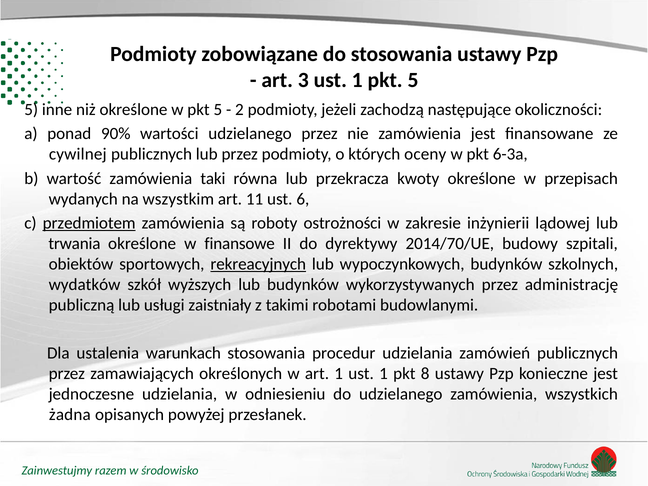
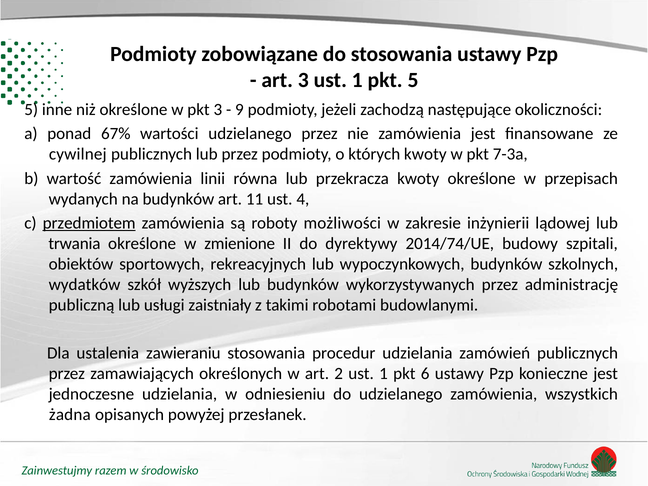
w pkt 5: 5 -> 3
2: 2 -> 9
90%: 90% -> 67%
których oceny: oceny -> kwoty
6-3a: 6-3a -> 7-3a
taki: taki -> linii
na wszystkim: wszystkim -> budynków
6: 6 -> 4
ostrożności: ostrożności -> możliwości
finansowe: finansowe -> zmienione
2014/70/UE: 2014/70/UE -> 2014/74/UE
rekreacyjnych underline: present -> none
warunkach: warunkach -> zawieraniu
art 1: 1 -> 2
8: 8 -> 6
